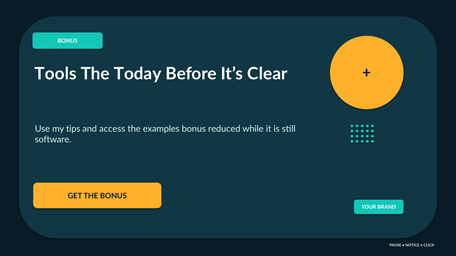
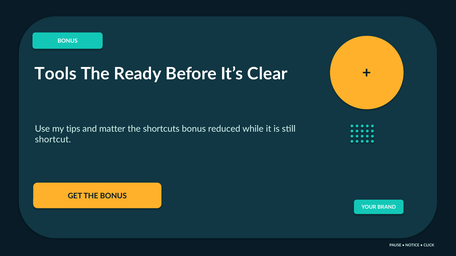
Today: Today -> Ready
access: access -> matter
examples: examples -> shortcuts
software: software -> shortcut
